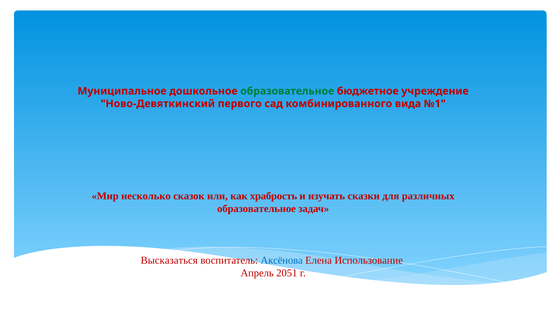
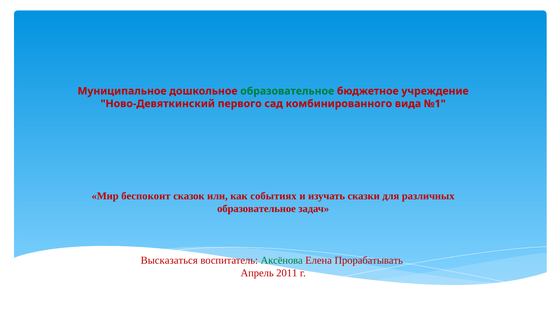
несколько: несколько -> беспокоит
храбрость: храбрость -> событиях
Аксёнова colour: blue -> green
Использование: Использование -> Прорабатывать
2051: 2051 -> 2011
